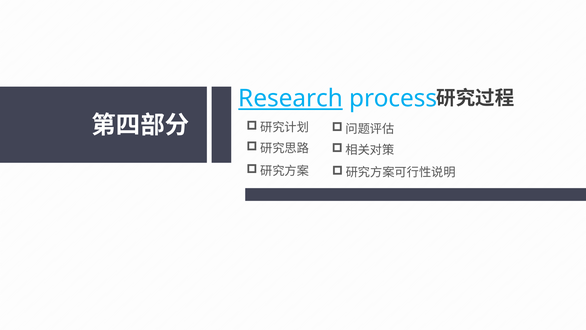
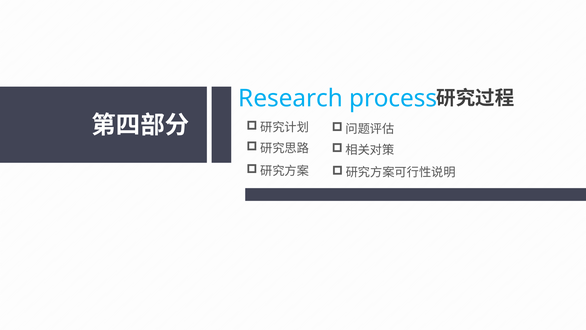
Research underline: present -> none
